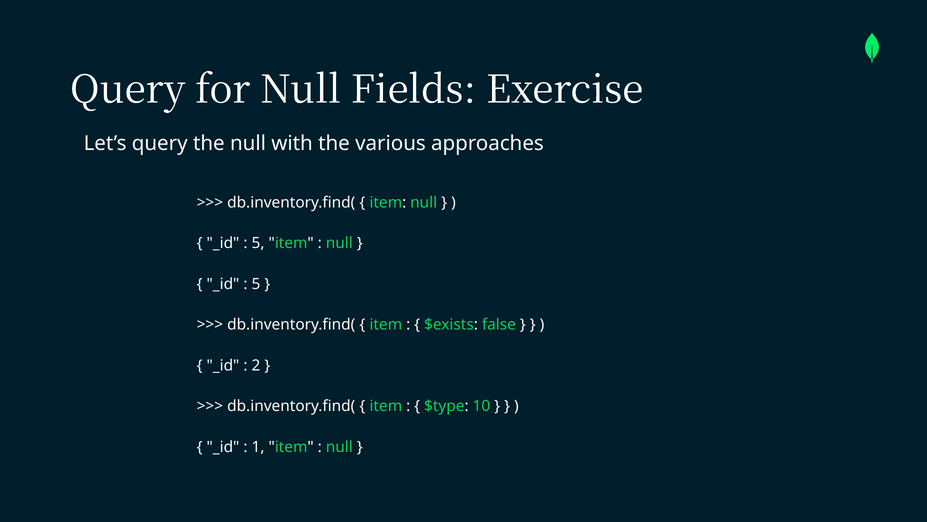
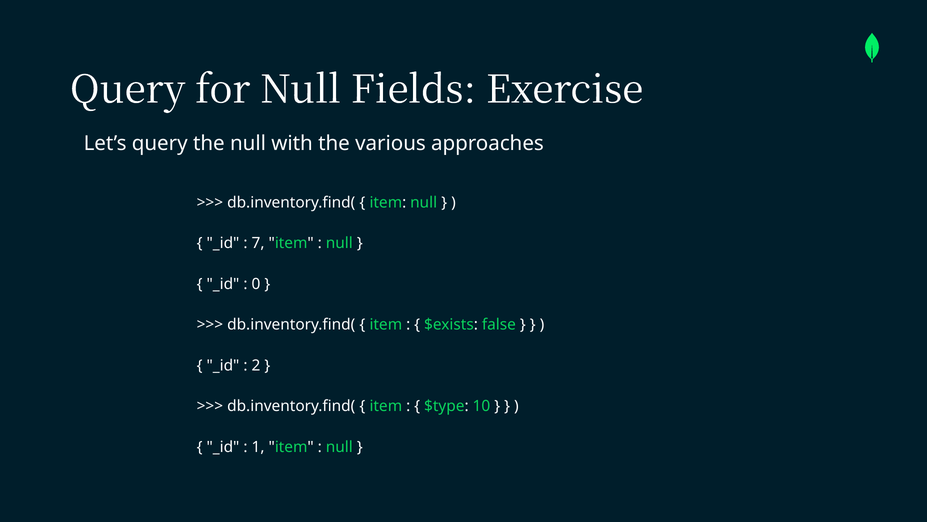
5 at (258, 243): 5 -> 7
5 at (256, 284): 5 -> 0
